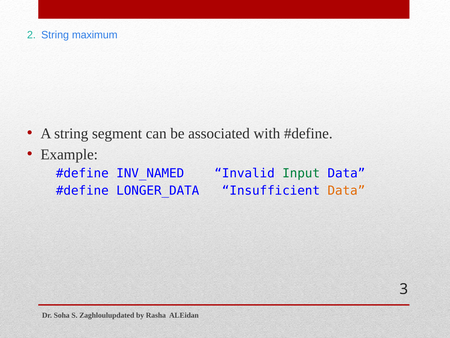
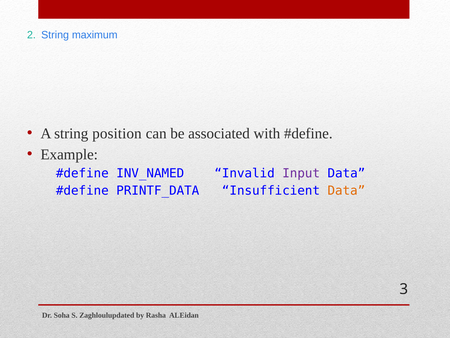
segment: segment -> position
Input colour: green -> purple
LONGER_DATA: LONGER_DATA -> PRINTF_DATA
